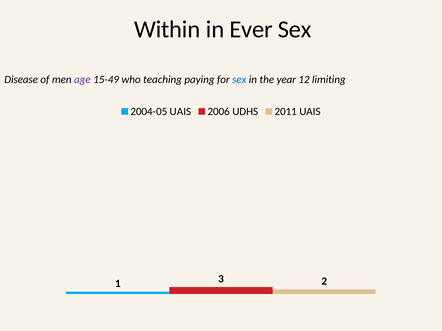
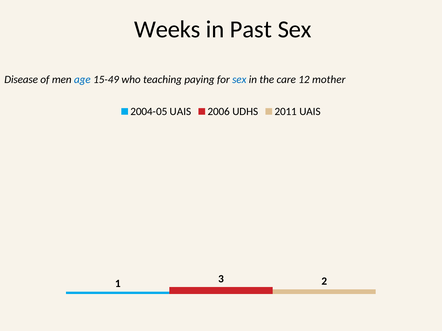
Within: Within -> Weeks
Ever: Ever -> Past
age colour: purple -> blue
year: year -> care
limiting: limiting -> mother
